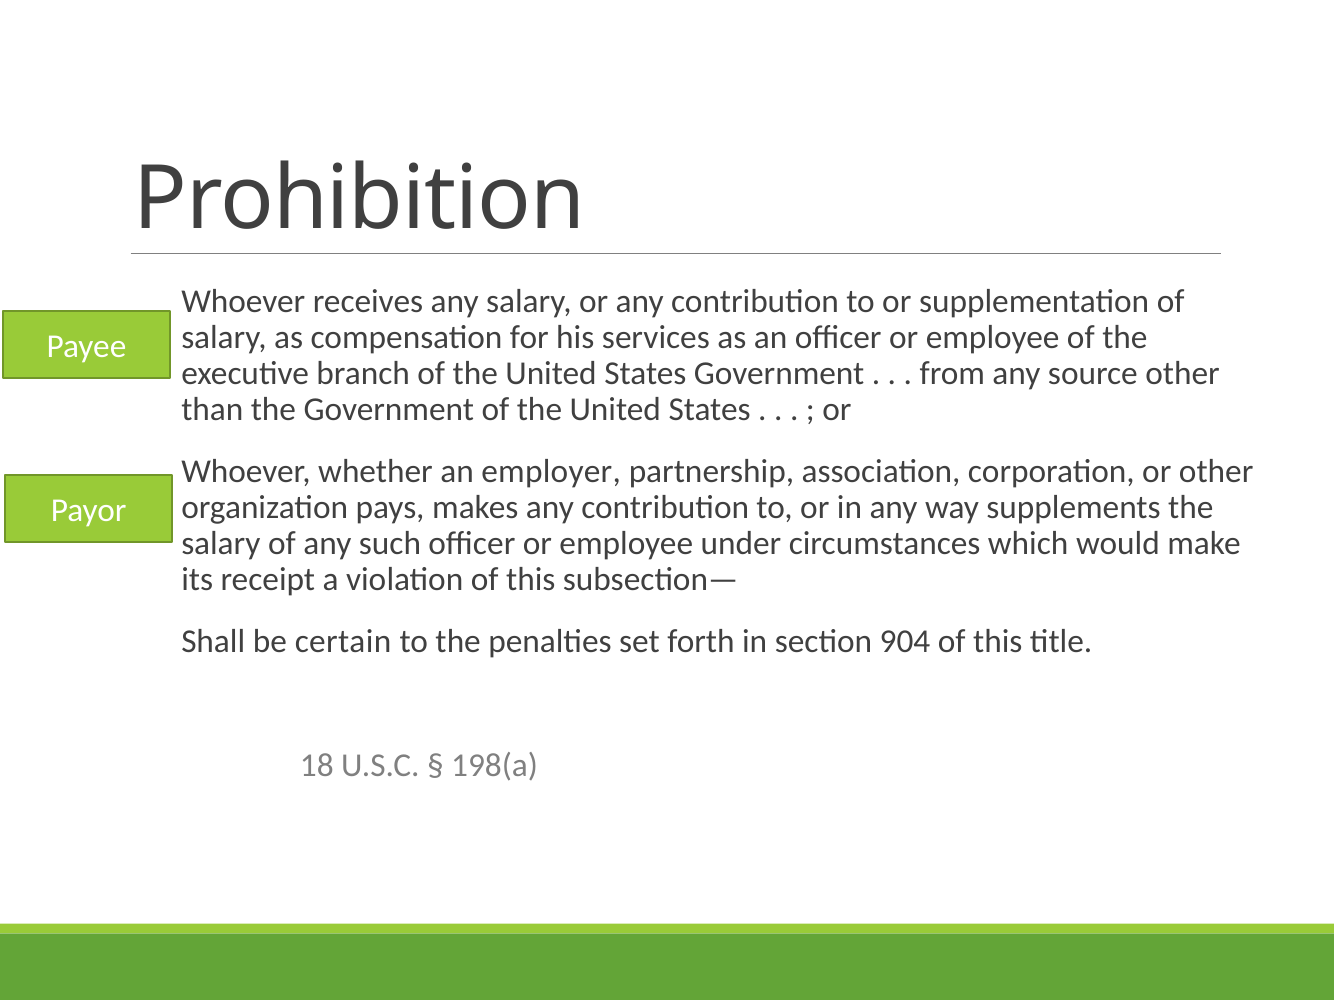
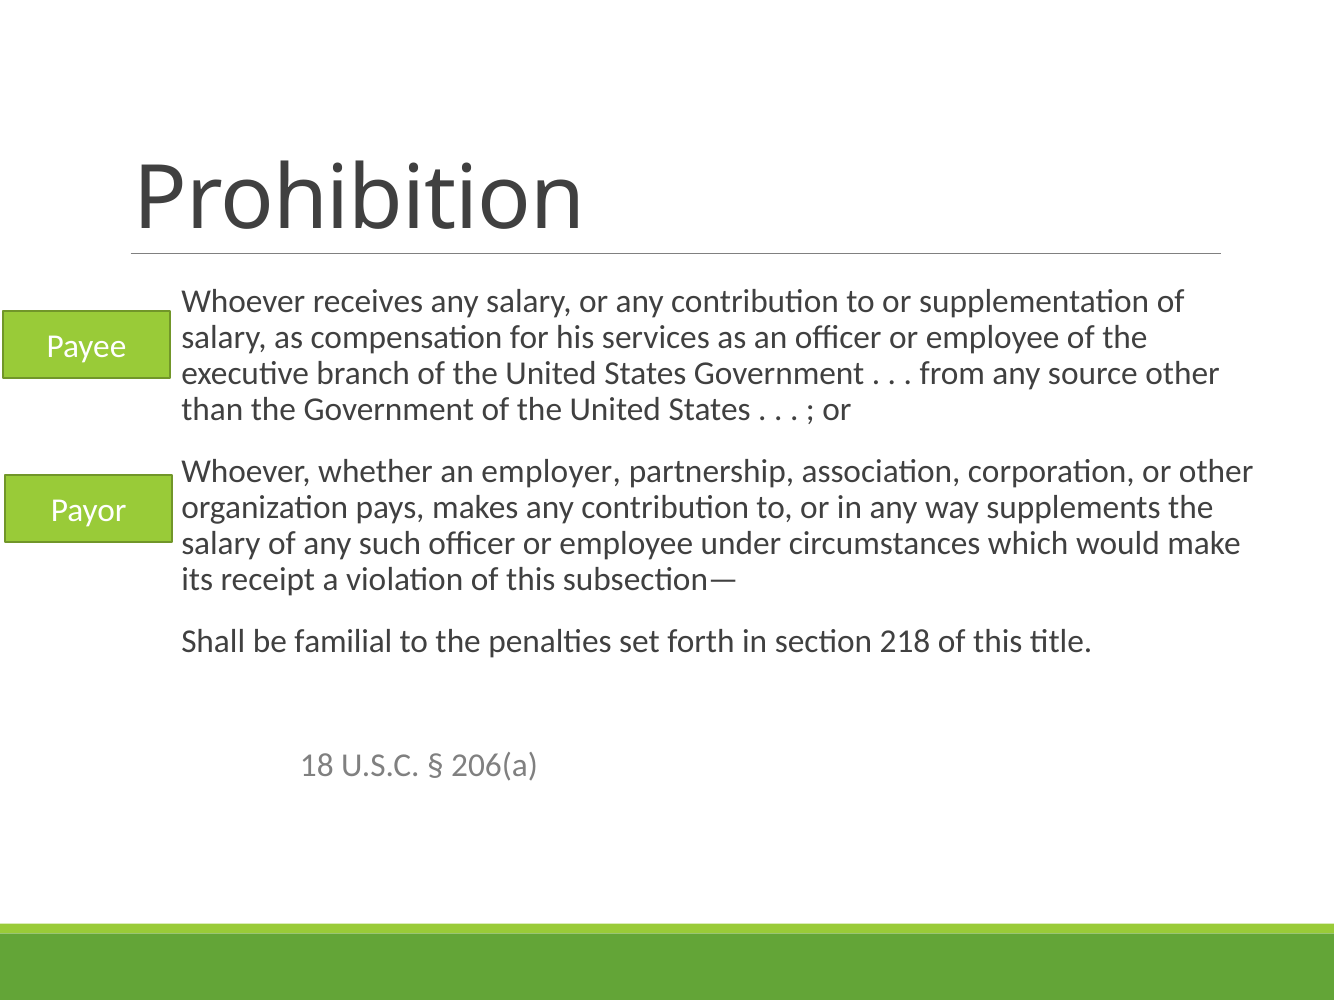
certain: certain -> familial
904: 904 -> 218
198(a: 198(a -> 206(a
